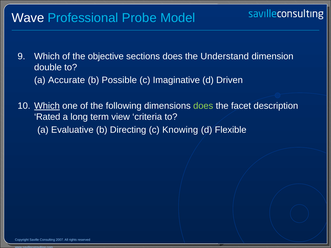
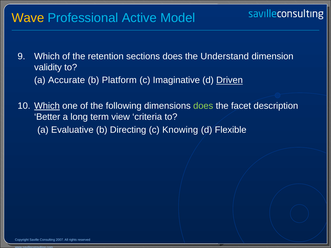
Wave colour: white -> yellow
Probe: Probe -> Active
objective: objective -> retention
double: double -> validity
Possible: Possible -> Platform
Driven underline: none -> present
Rated: Rated -> Better
